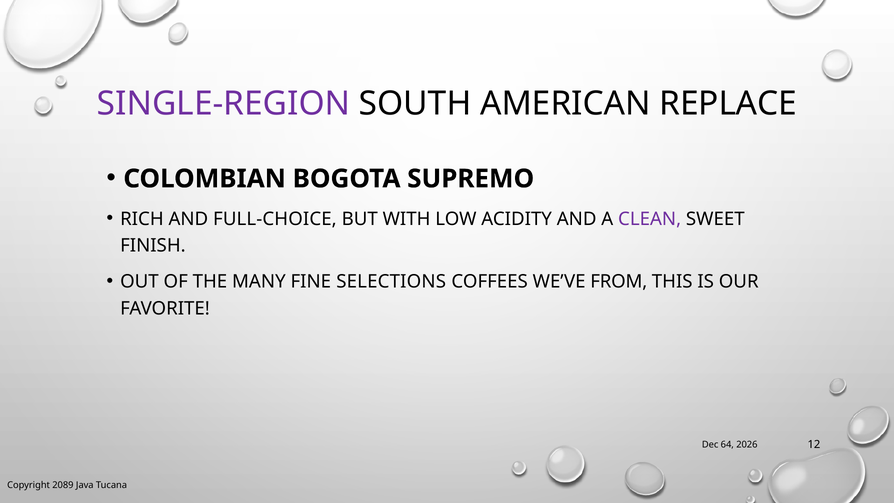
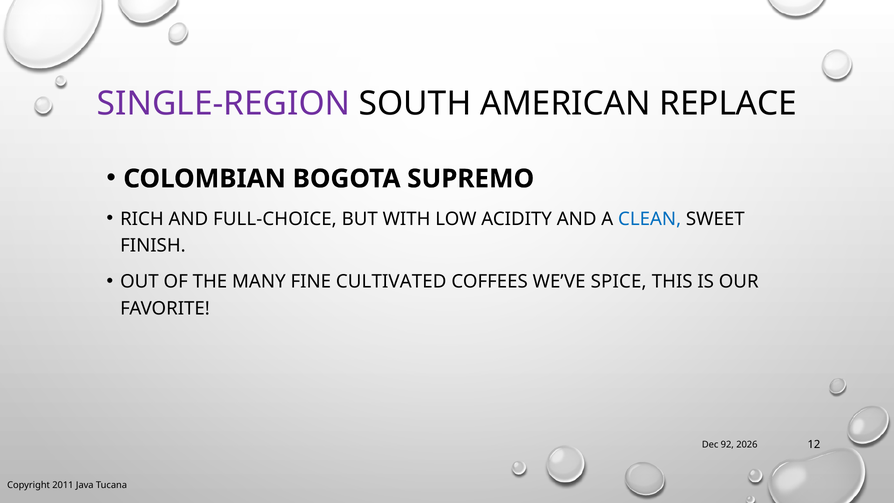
CLEAN colour: purple -> blue
SELECTIONS: SELECTIONS -> CULTIVATED
FROM: FROM -> SPICE
64: 64 -> 92
2089: 2089 -> 2011
